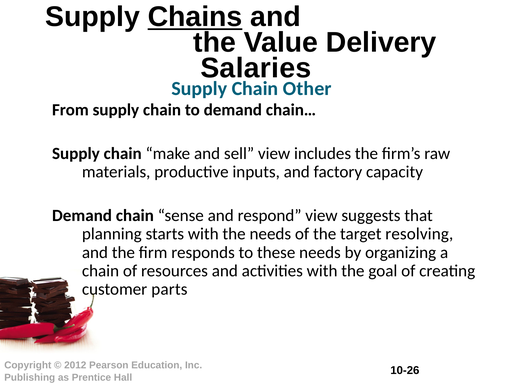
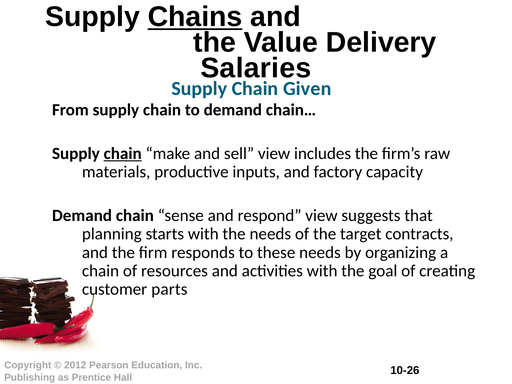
Other: Other -> Given
chain at (123, 153) underline: none -> present
resolving: resolving -> contracts
